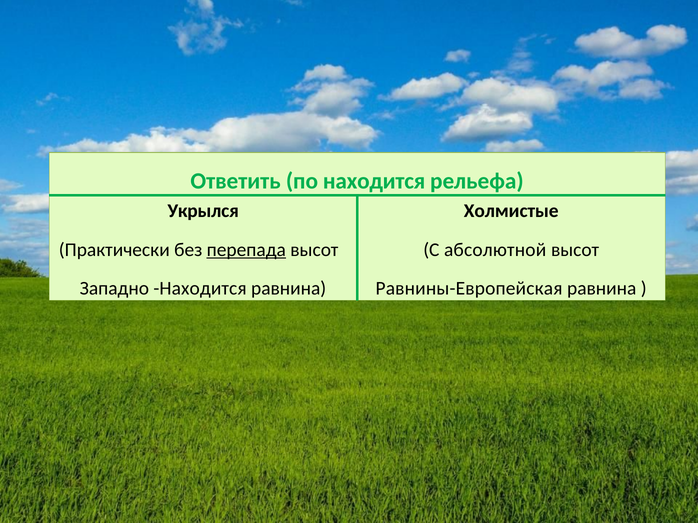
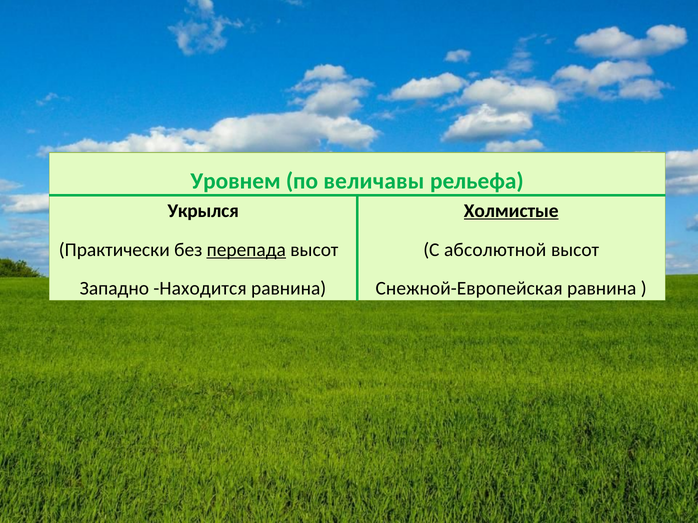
Ответить: Ответить -> Уровнем
по находится: находится -> величавы
Холмистые underline: none -> present
Равнины-Европейская: Равнины-Европейская -> Снежной-Европейская
